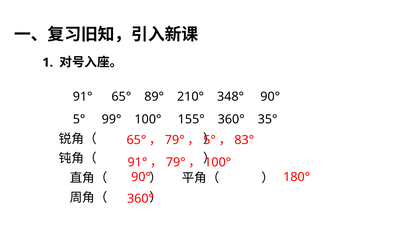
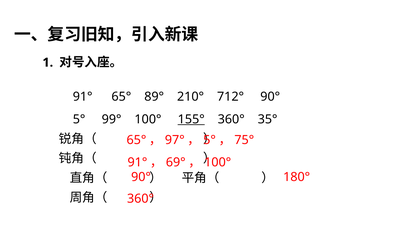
348°: 348° -> 712°
155° underline: none -> present
79° at (175, 140): 79° -> 97°
83°: 83° -> 75°
79° at (176, 162): 79° -> 69°
